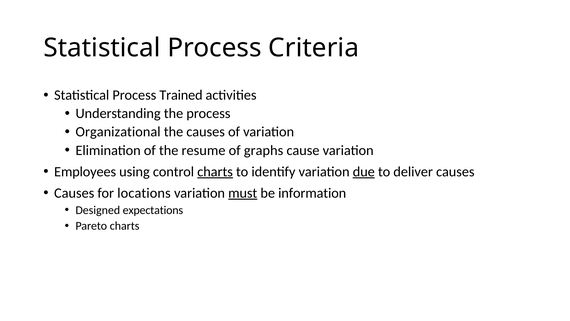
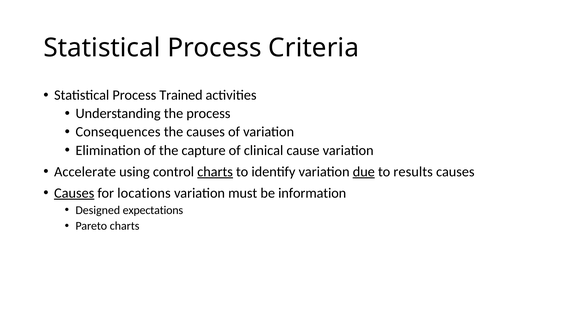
Organizational: Organizational -> Consequences
resume: resume -> capture
graphs: graphs -> clinical
Employees: Employees -> Accelerate
deliver: deliver -> results
Causes at (74, 193) underline: none -> present
must underline: present -> none
